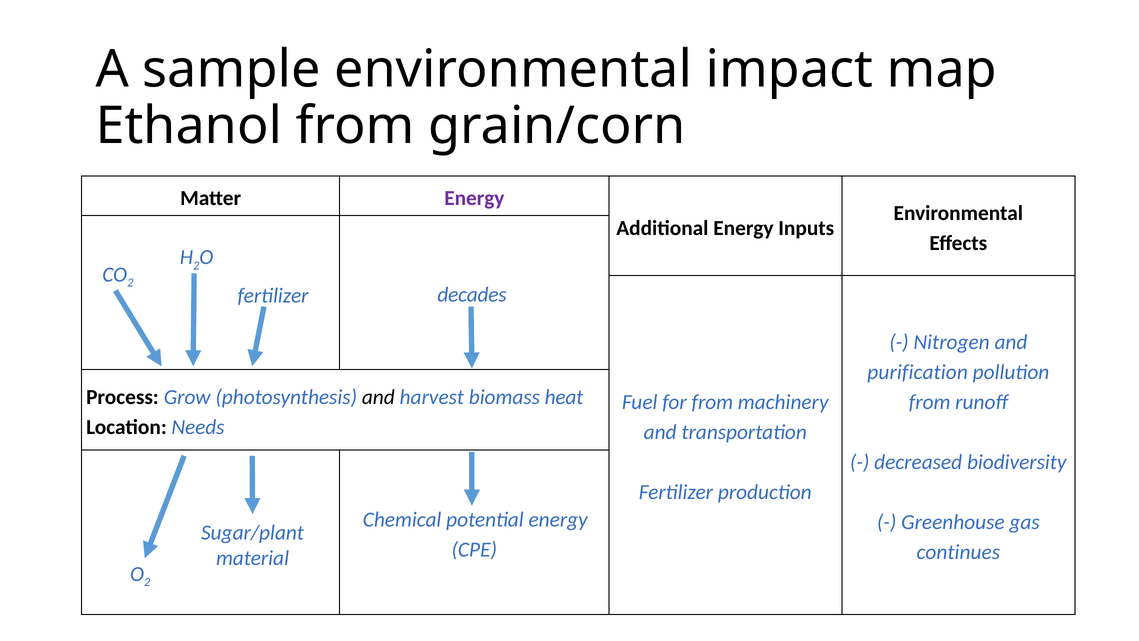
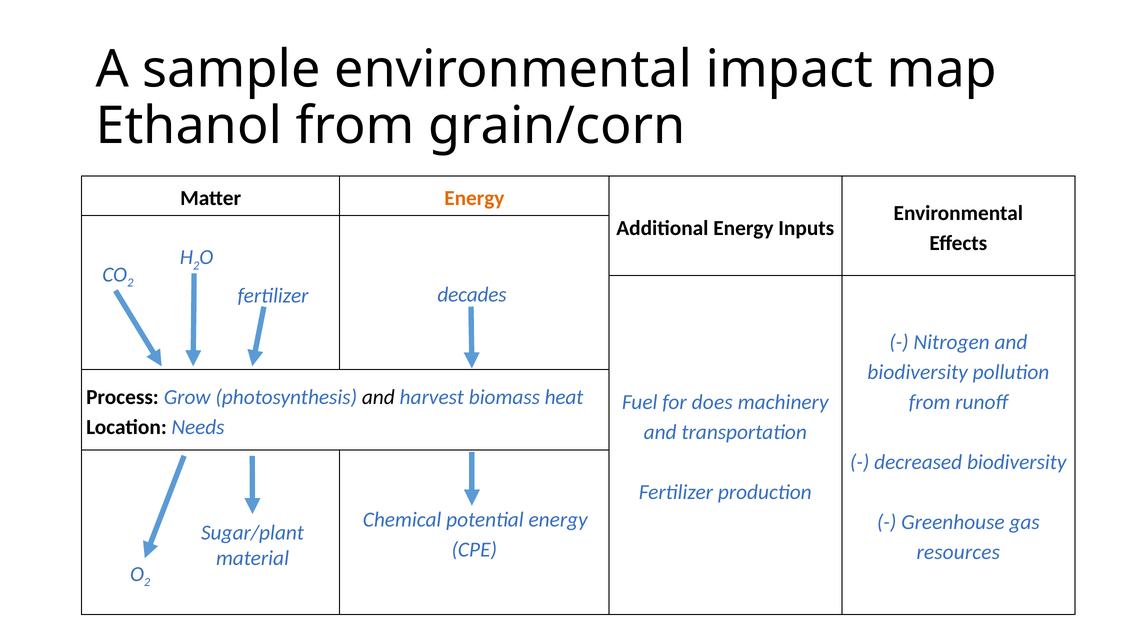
Energy at (474, 198) colour: purple -> orange
purification at (918, 372): purification -> biodiversity
for from: from -> does
continues: continues -> resources
